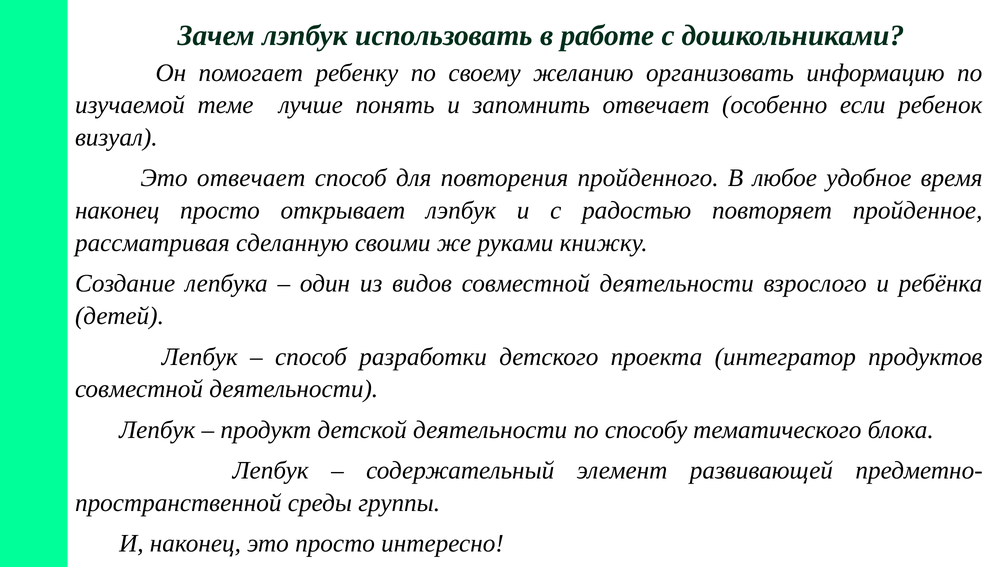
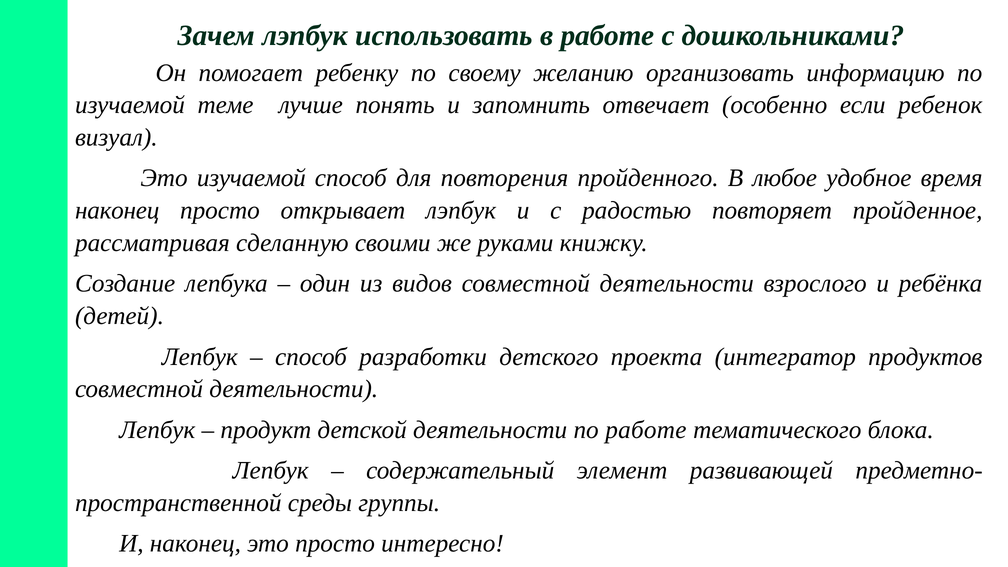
Это отвечает: отвечает -> изучаемой
по способу: способу -> работе
